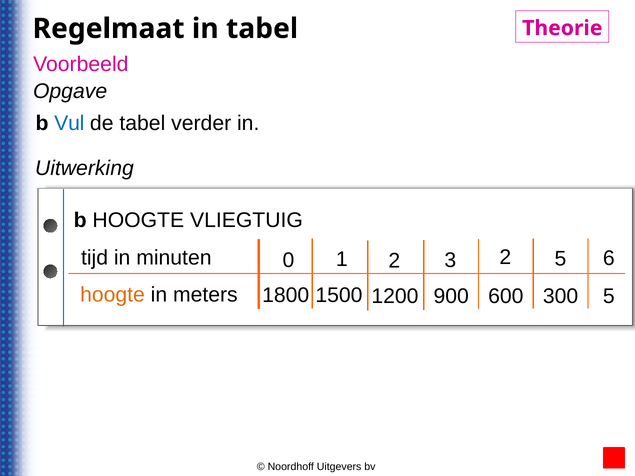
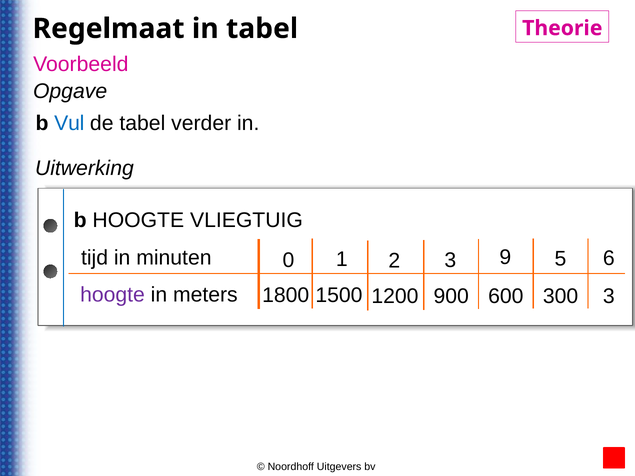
3 2: 2 -> 9
hoogte at (112, 295) colour: orange -> purple
300 5: 5 -> 3
